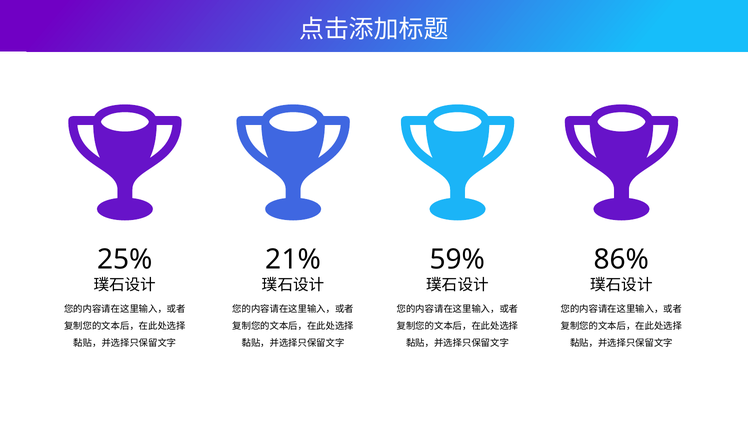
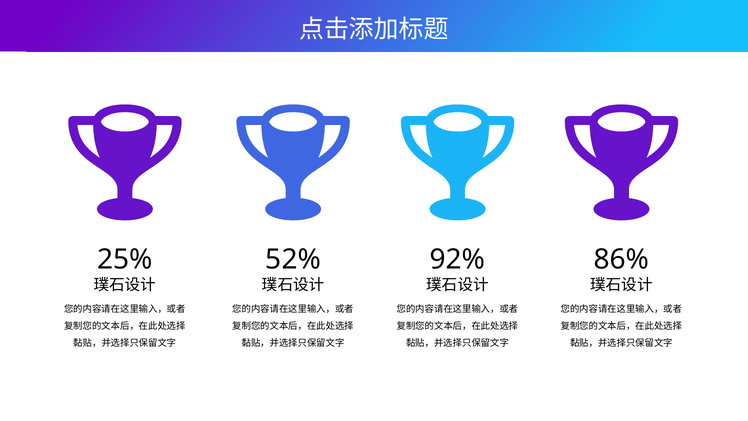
21%: 21% -> 52%
59%: 59% -> 92%
